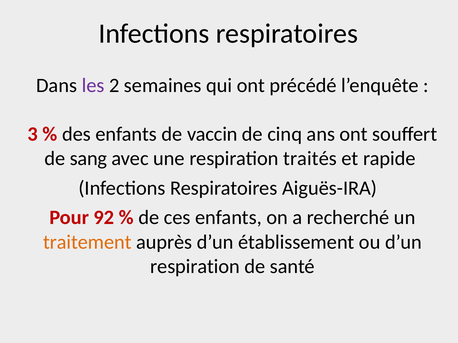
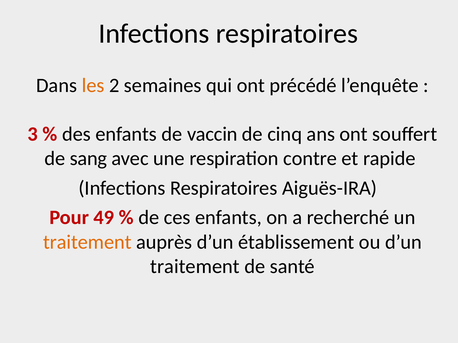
les colour: purple -> orange
traités: traités -> contre
92: 92 -> 49
respiration at (195, 267): respiration -> traitement
